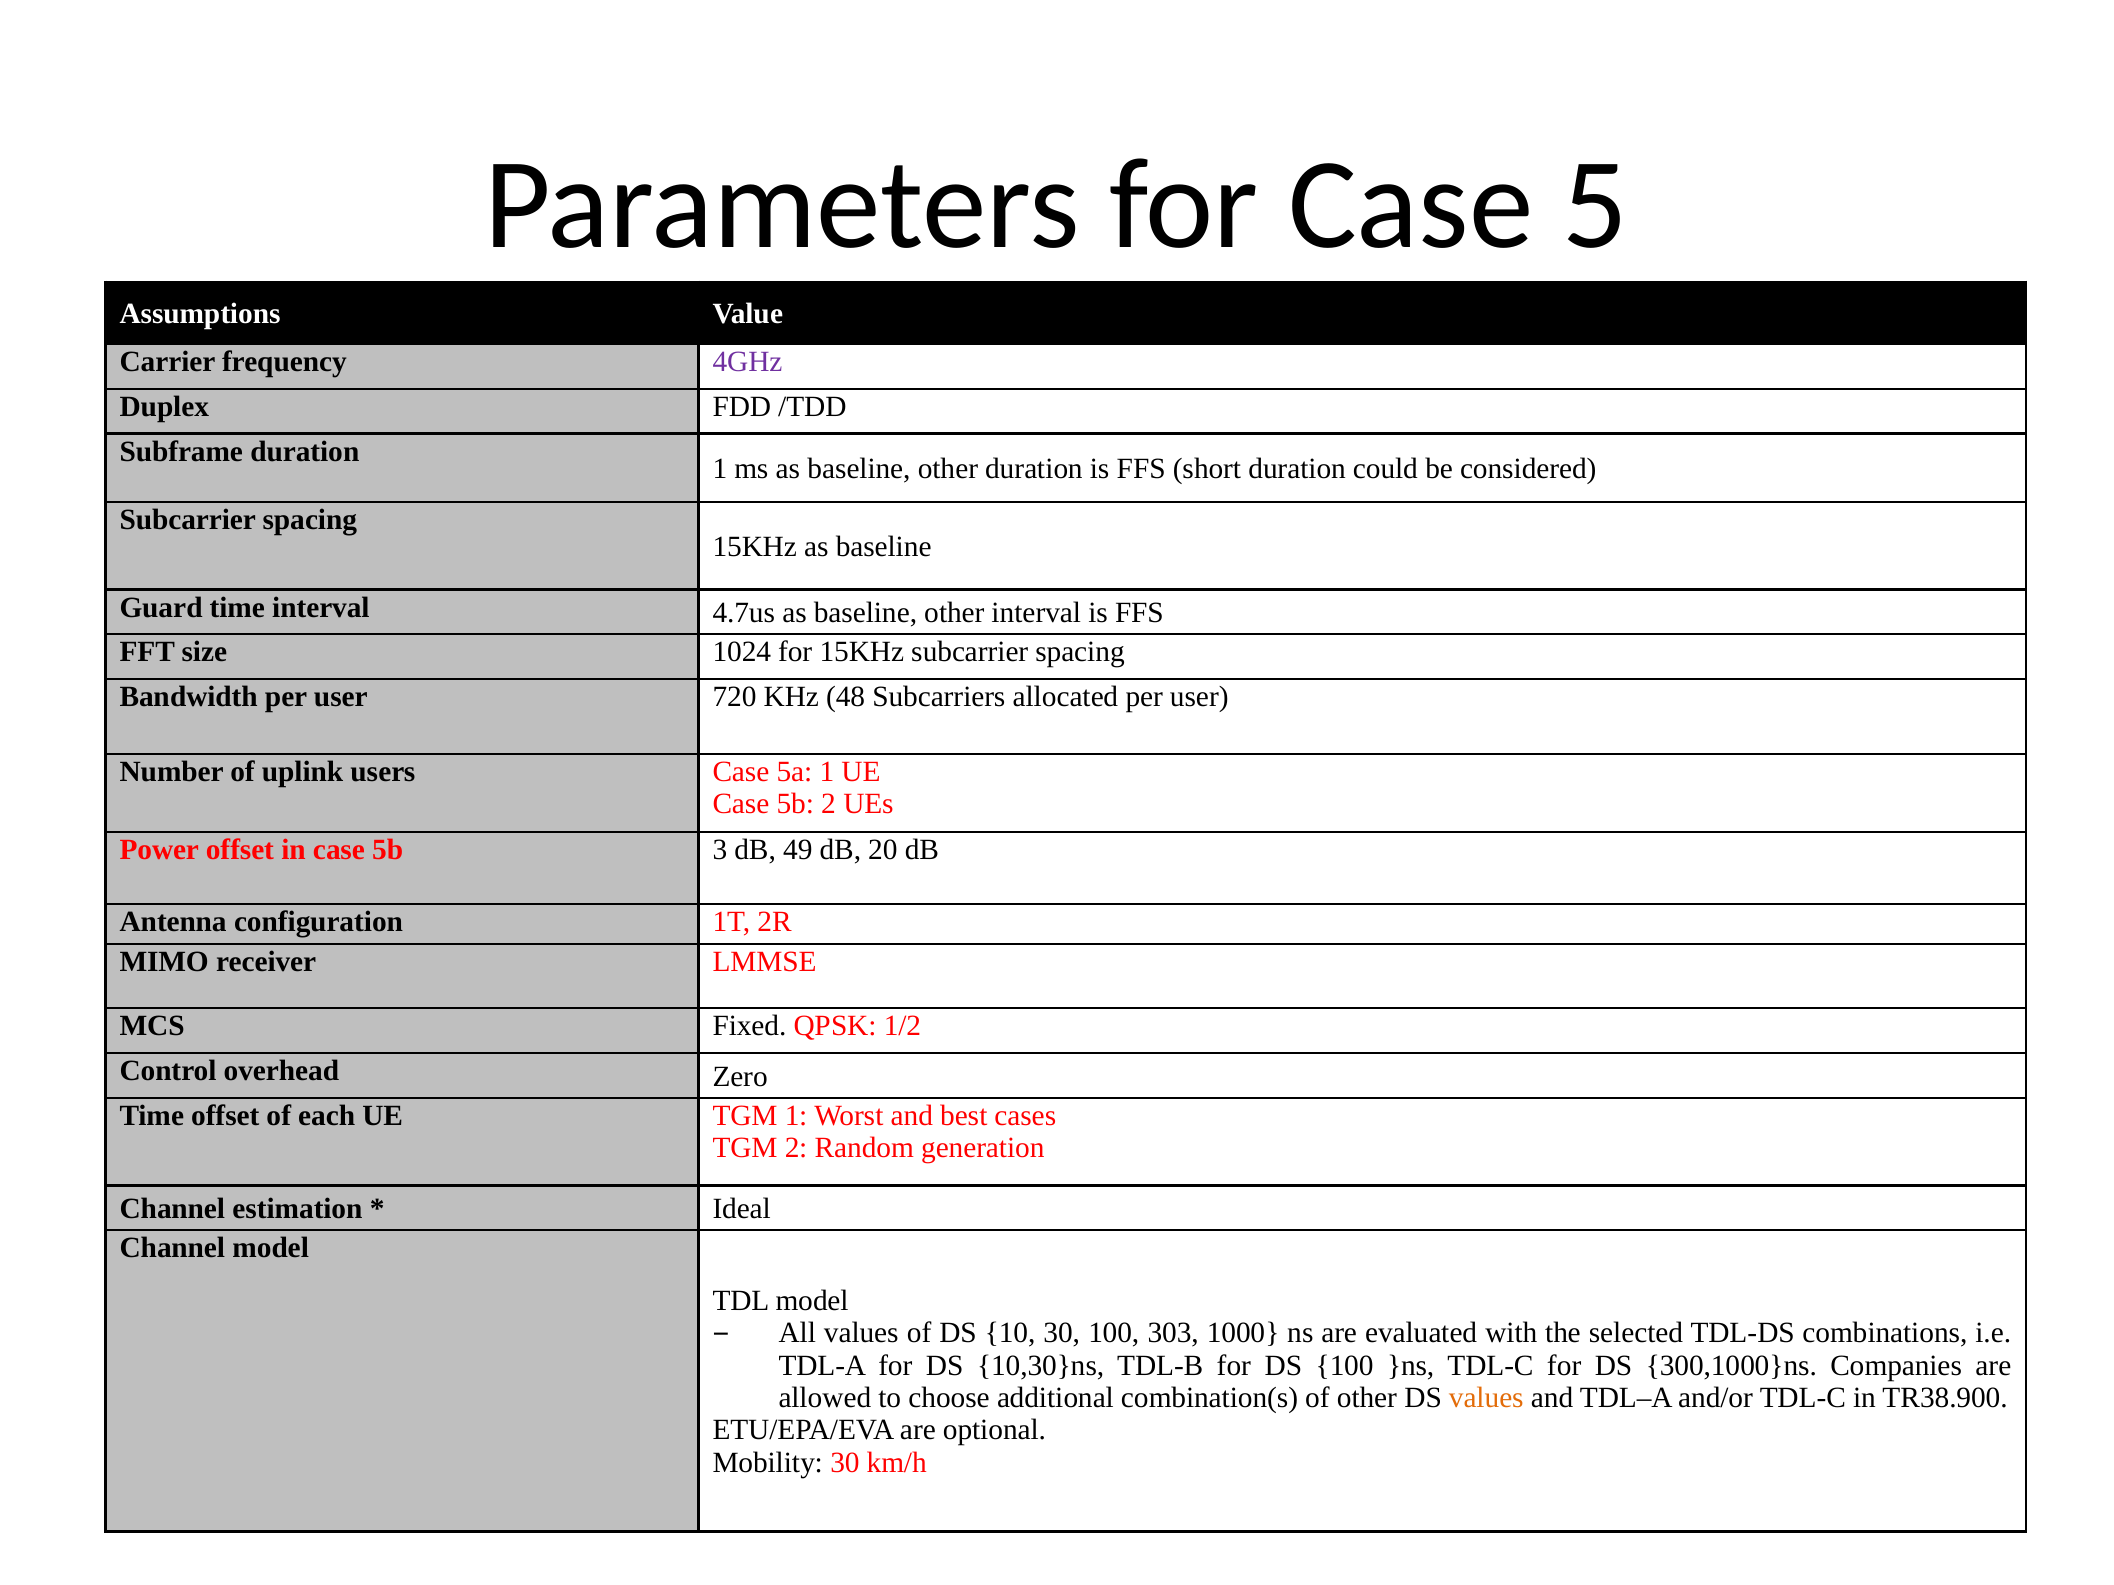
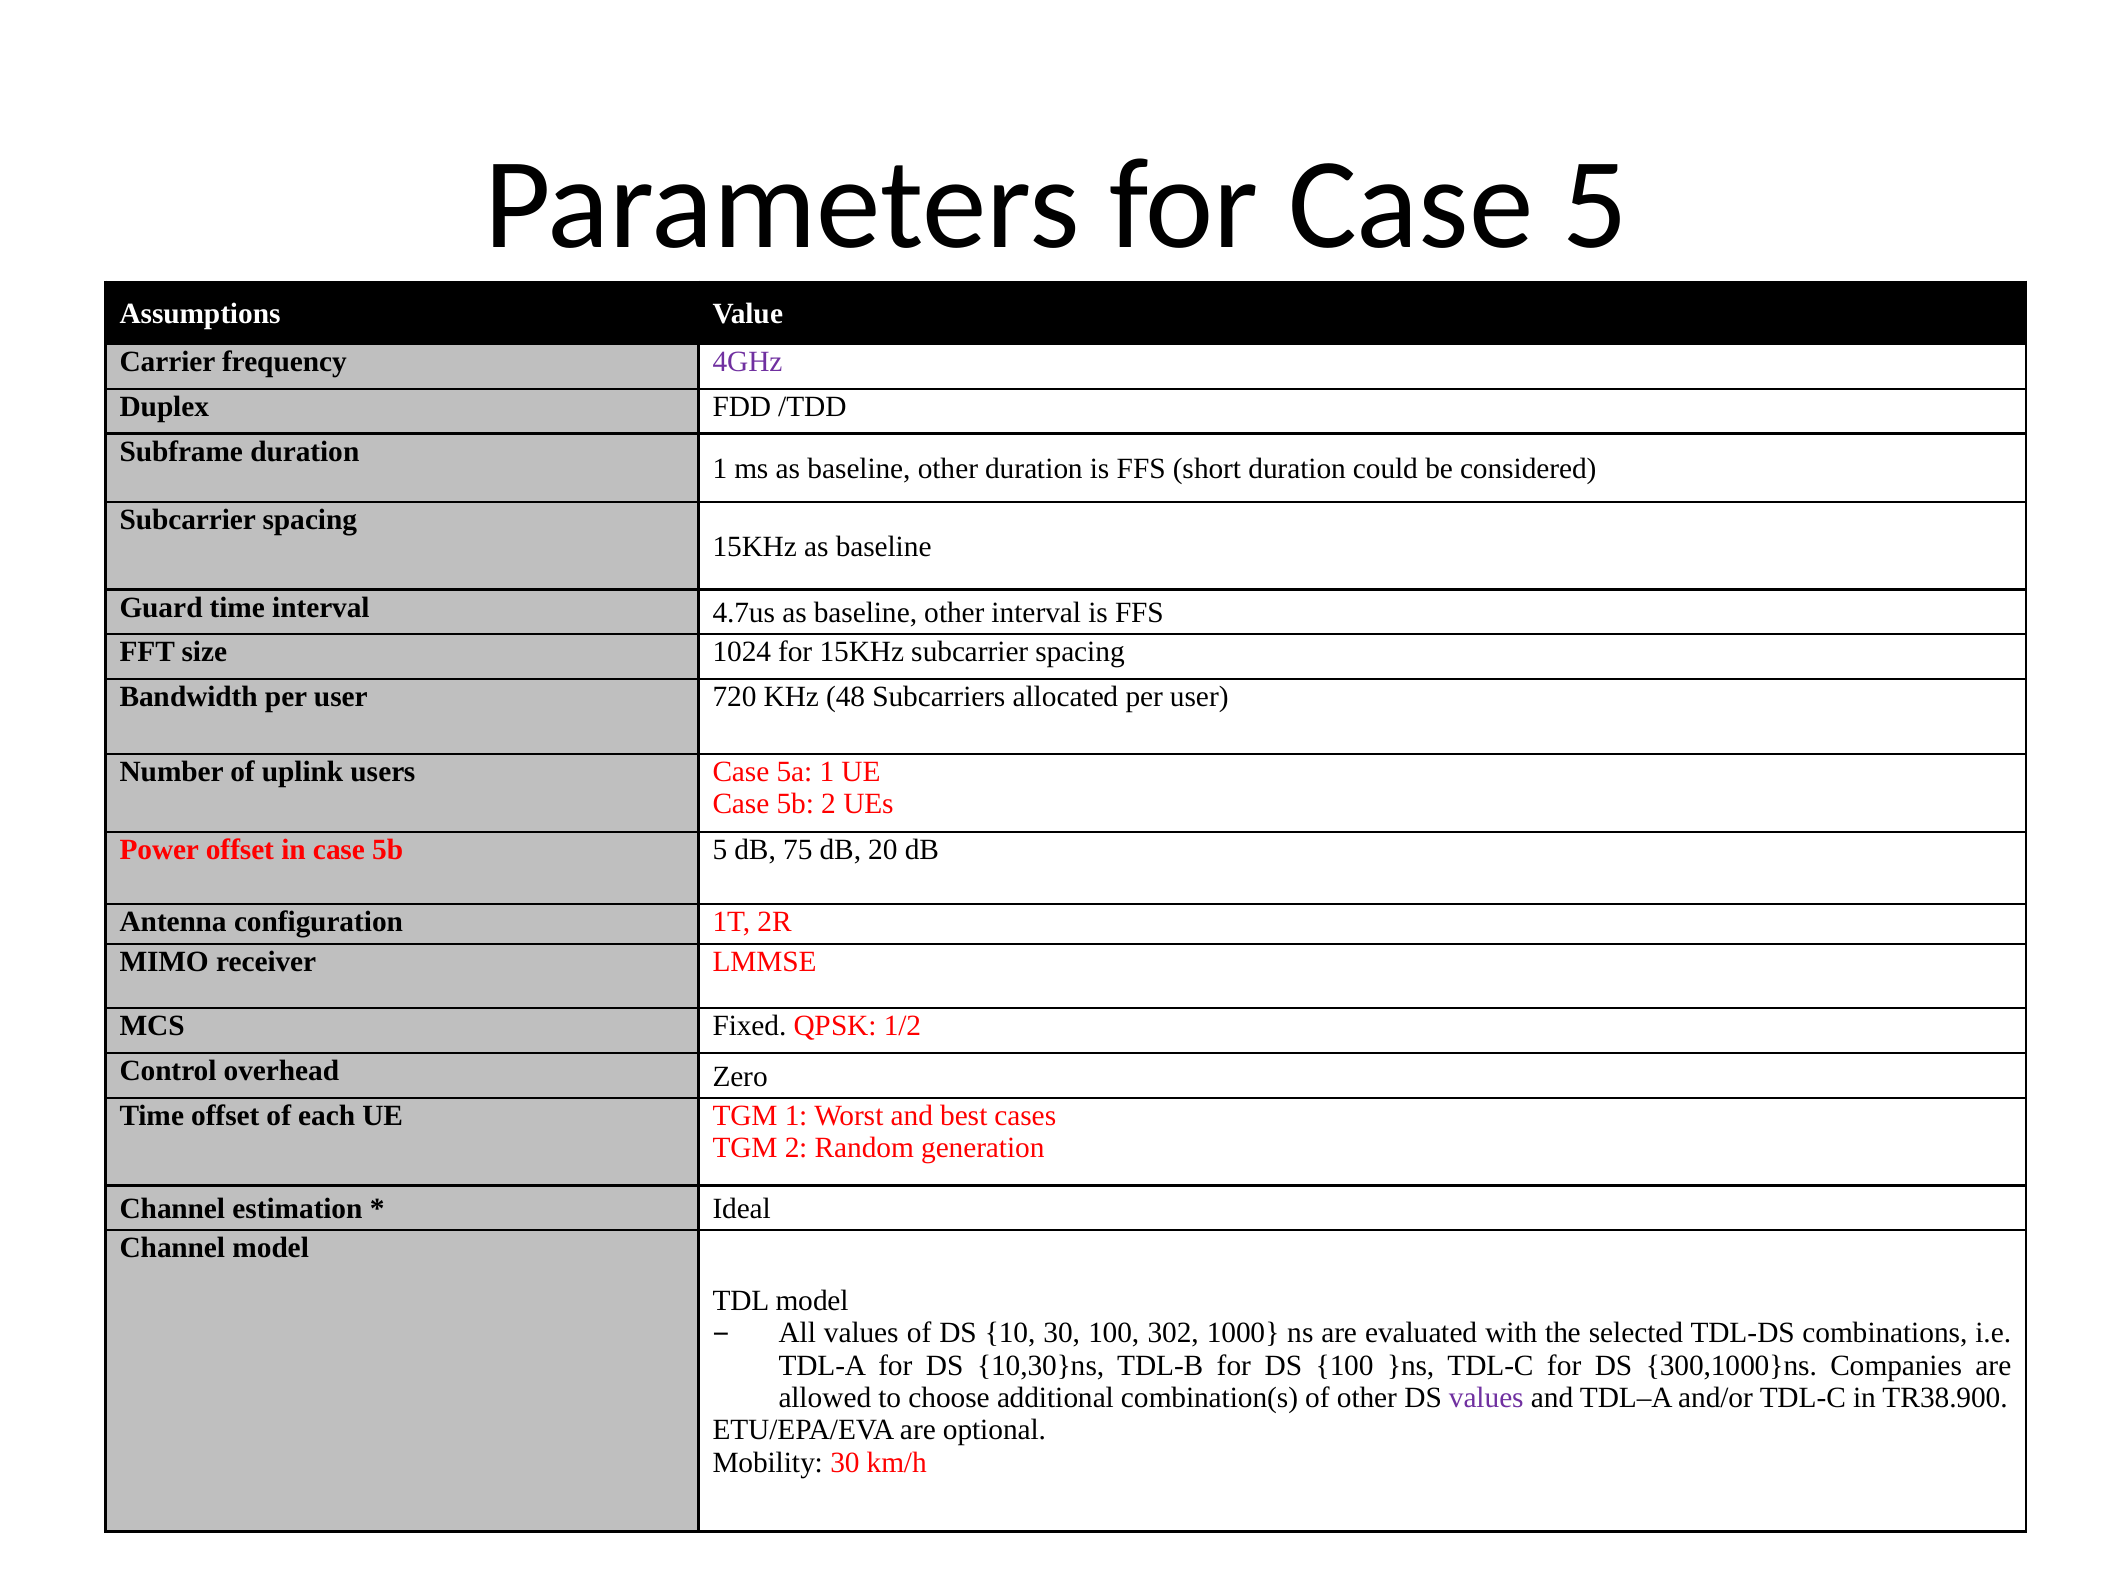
5b 3: 3 -> 5
49: 49 -> 75
303: 303 -> 302
values at (1486, 1398) colour: orange -> purple
